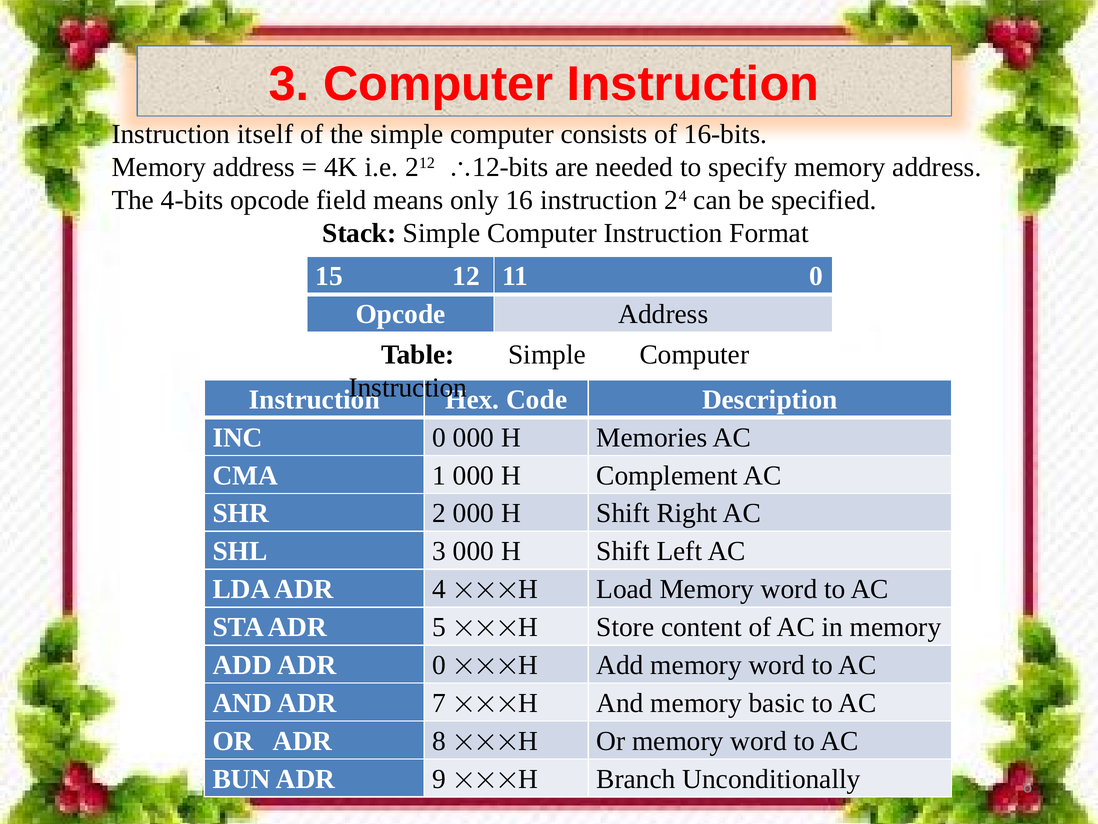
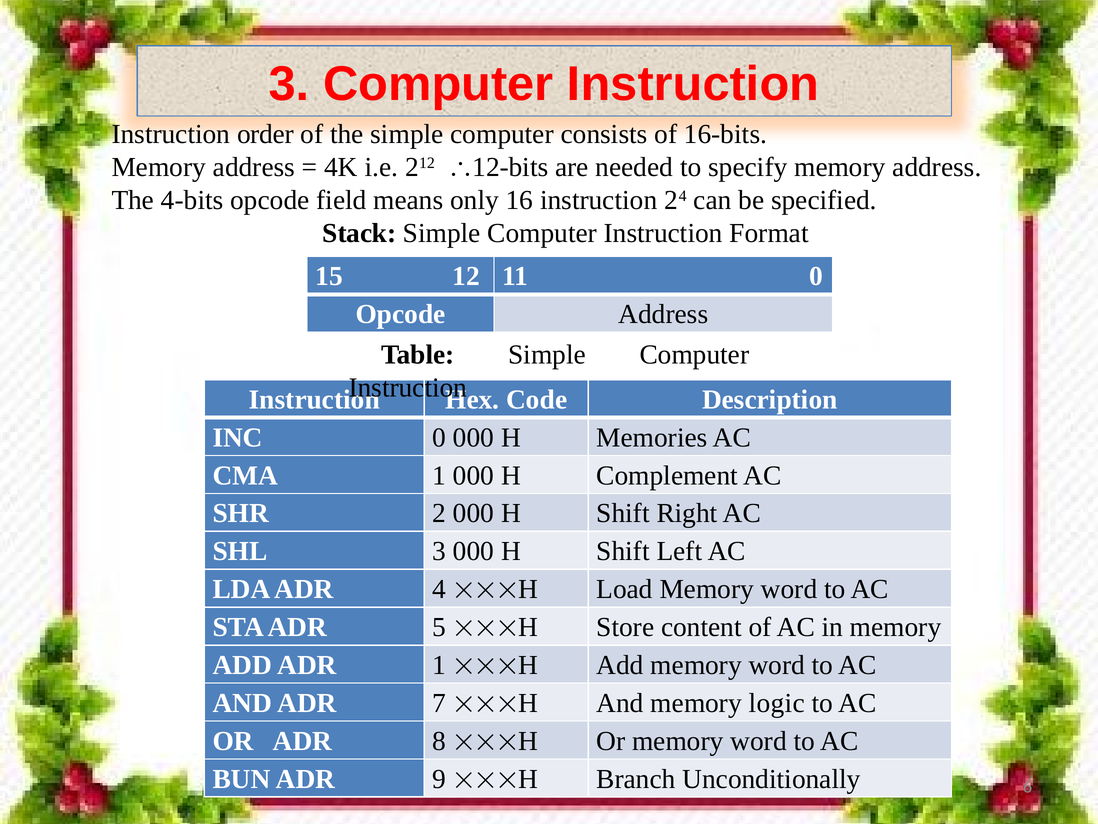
itself: itself -> order
ADR 0: 0 -> 1
basic: basic -> logic
